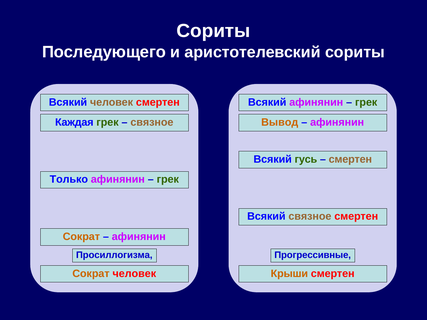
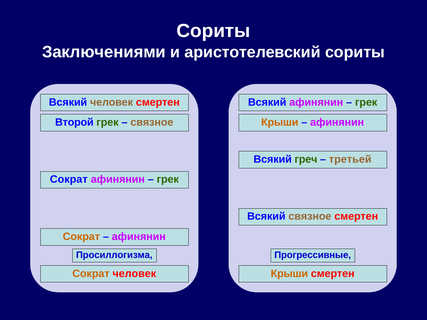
Последующего: Последующего -> Заключениями
Каждая: Каждая -> Второй
Вывод at (280, 122): Вывод -> Крыши
гусь: гусь -> греч
смертен at (350, 159): смертен -> третьей
Только at (69, 180): Только -> Сократ
